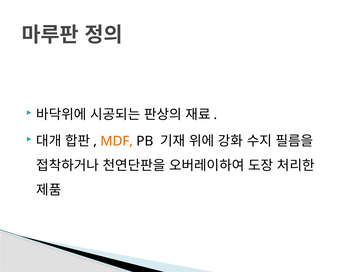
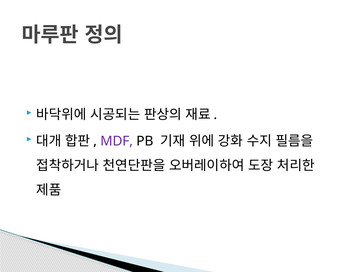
MDF colour: orange -> purple
